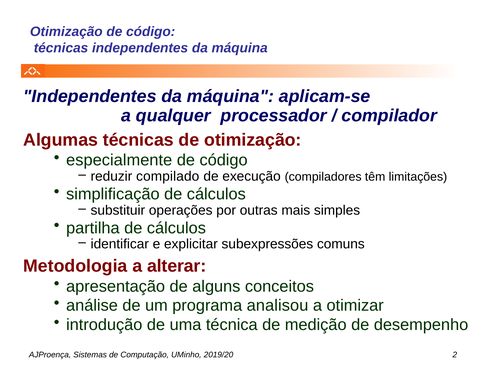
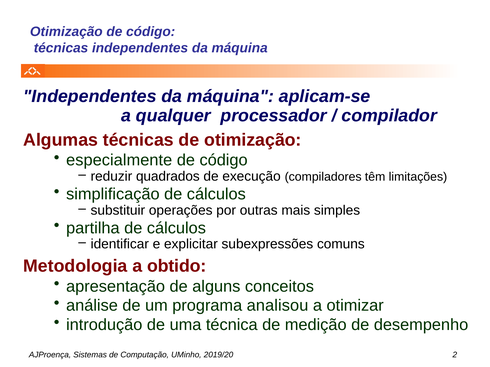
compilado: compilado -> quadrados
alterar: alterar -> obtido
